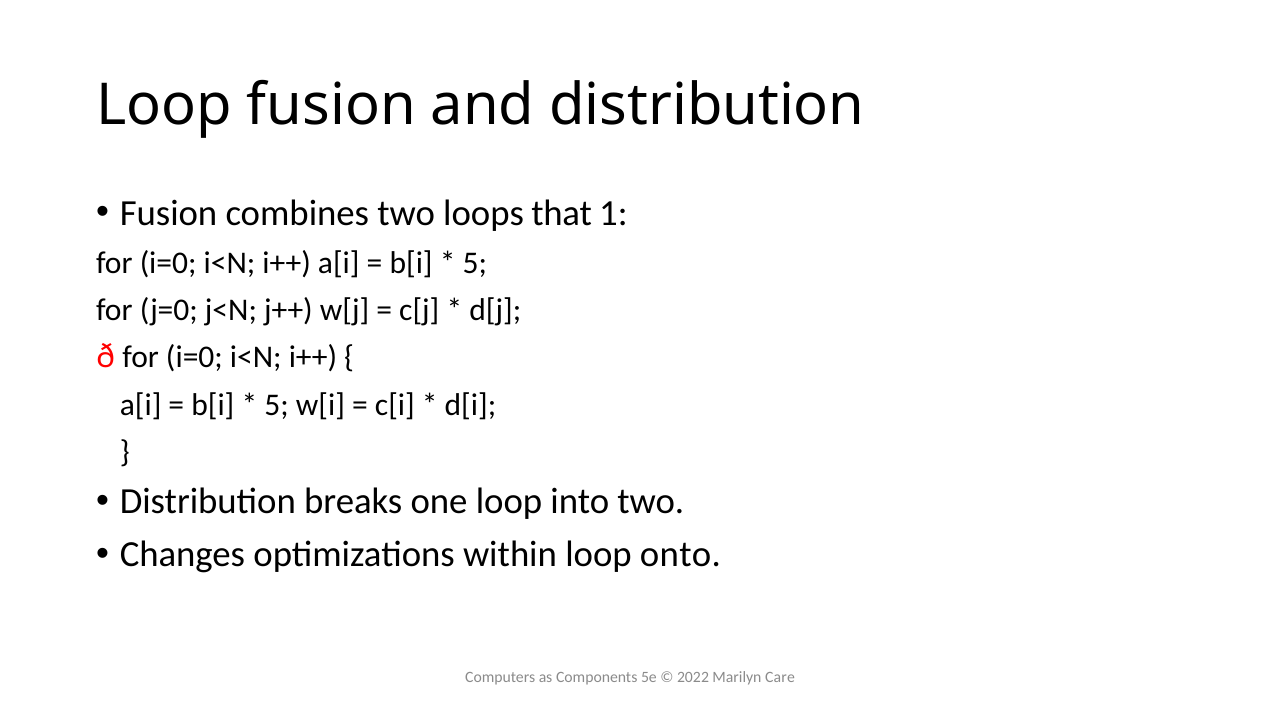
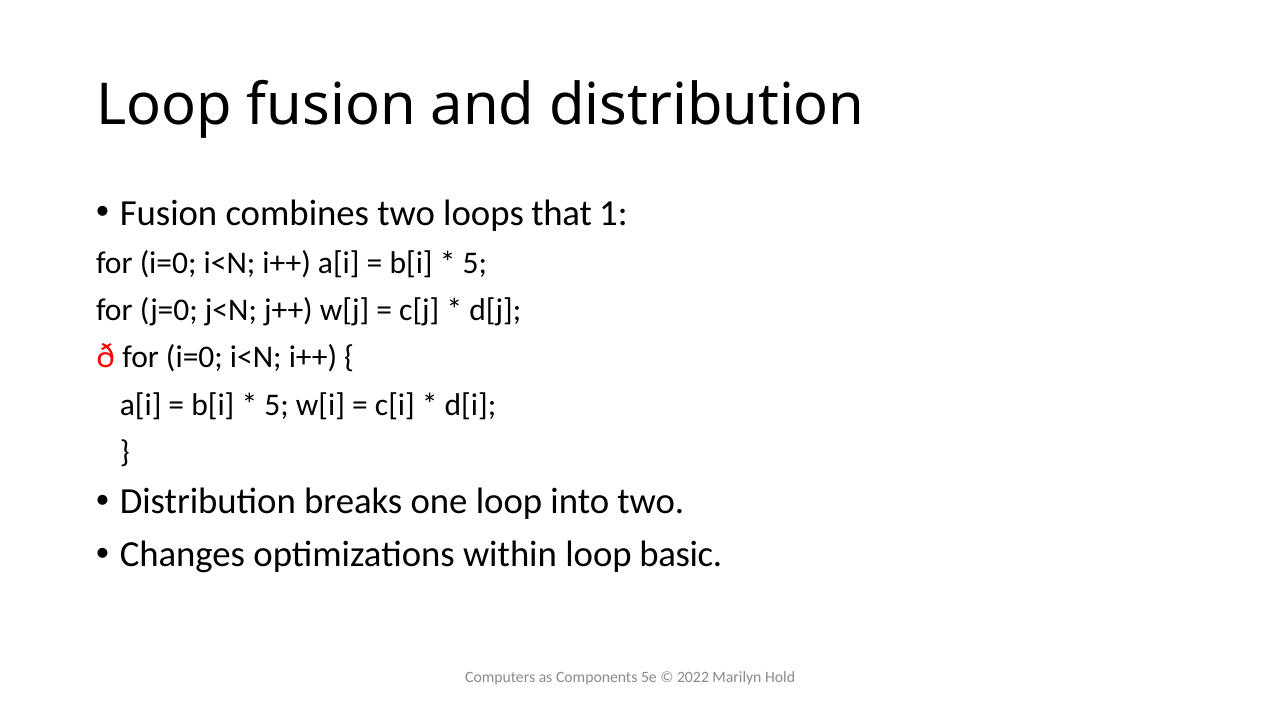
onto: onto -> basic
Care: Care -> Hold
